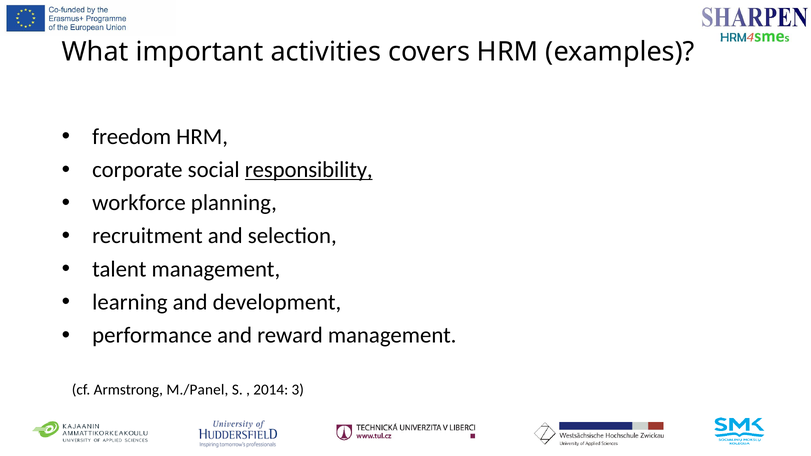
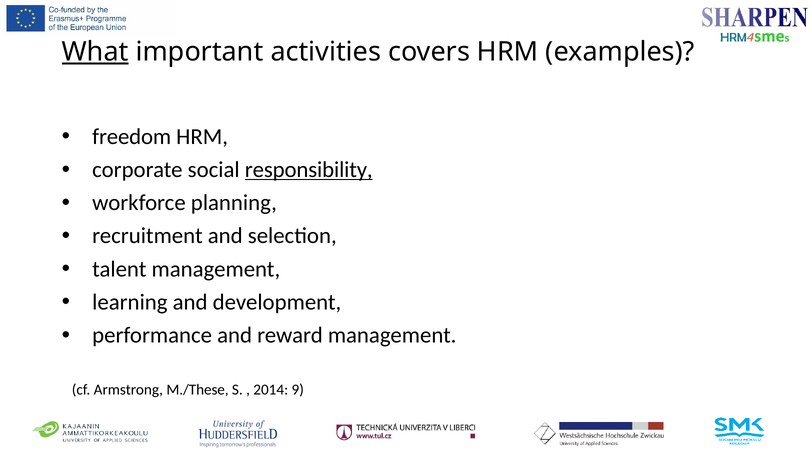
What underline: none -> present
M./Panel: M./Panel -> M./These
3: 3 -> 9
